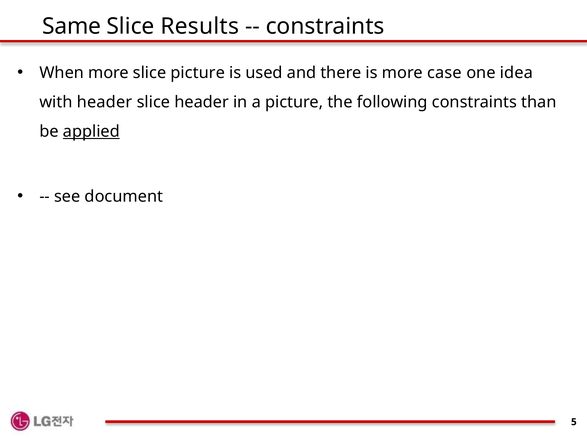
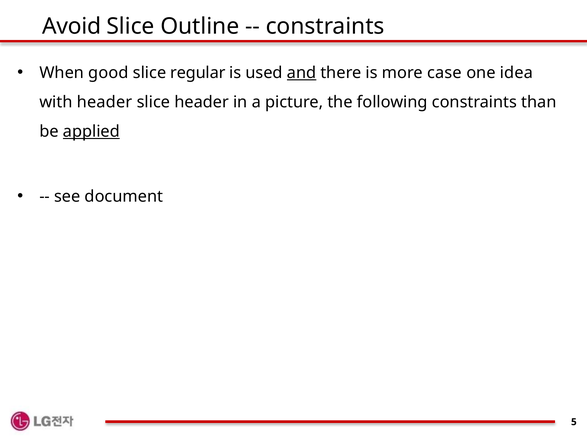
Same: Same -> Avoid
Results: Results -> Outline
When more: more -> good
slice picture: picture -> regular
and underline: none -> present
